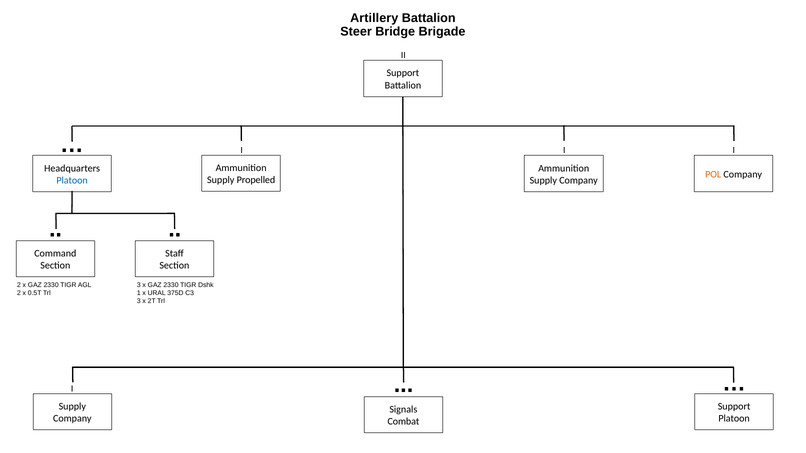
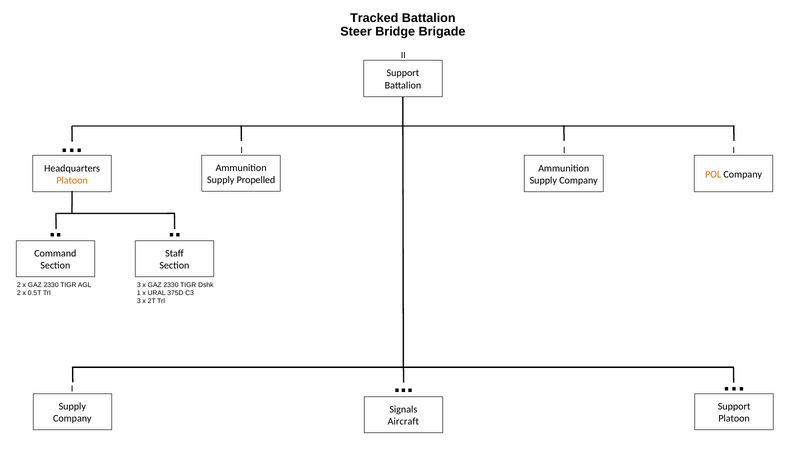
Artillery: Artillery -> Tracked
Platoon at (72, 180) colour: blue -> orange
Combat: Combat -> Aircraft
